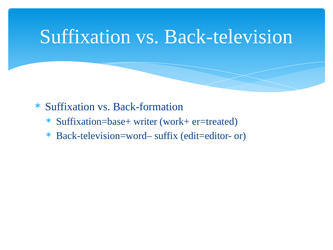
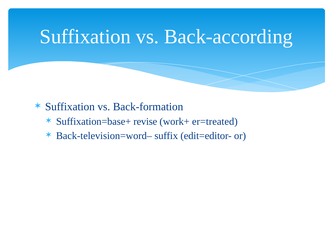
Back-television: Back-television -> Back-according
writer: writer -> revise
